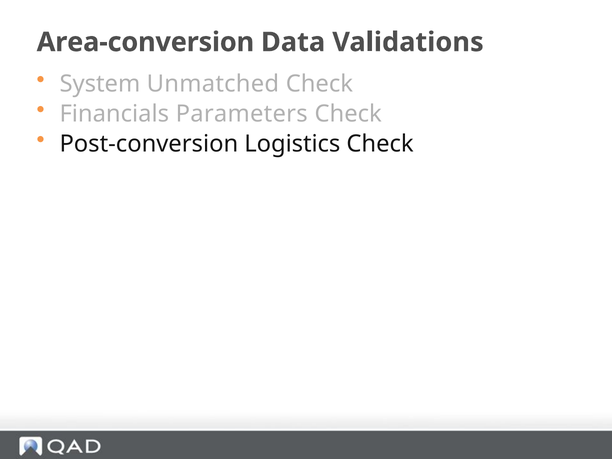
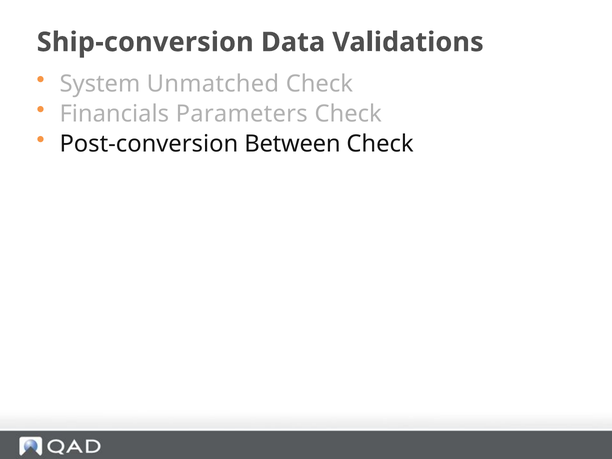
Area-conversion: Area-conversion -> Ship-conversion
Logistics: Logistics -> Between
